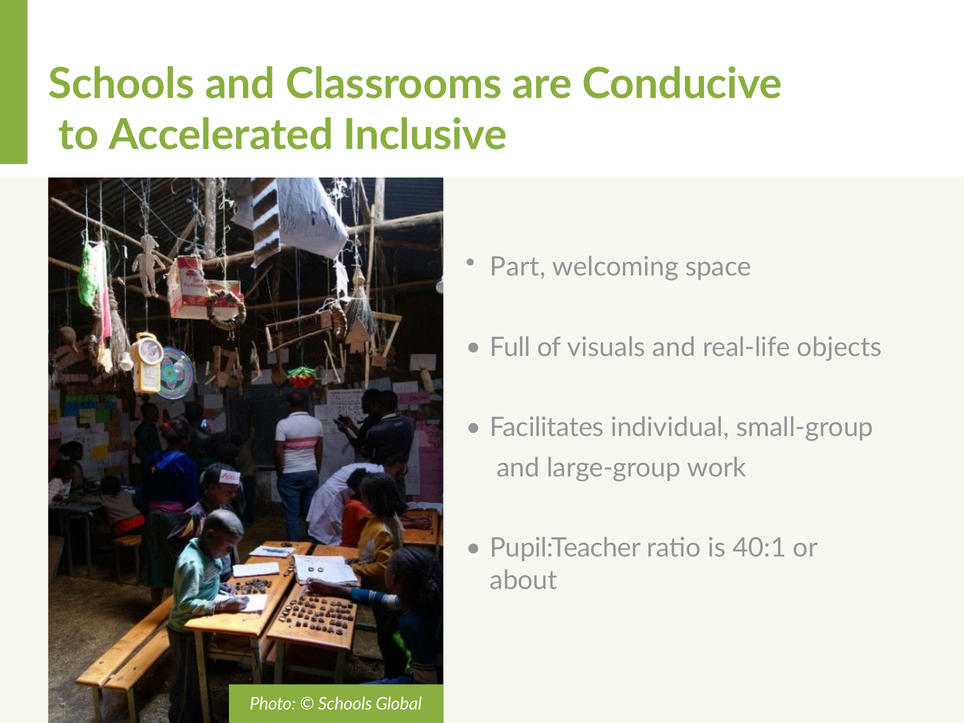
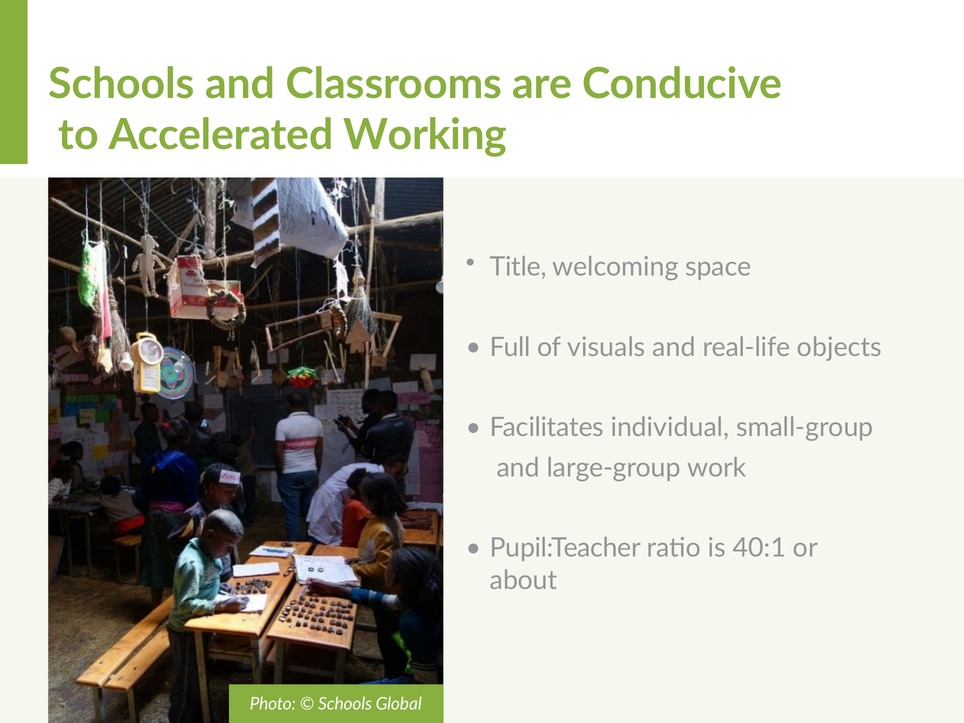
Inclusive: Inclusive -> Working
Part: Part -> Title
